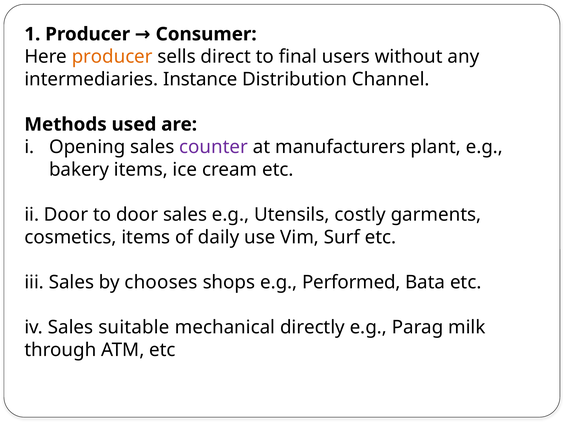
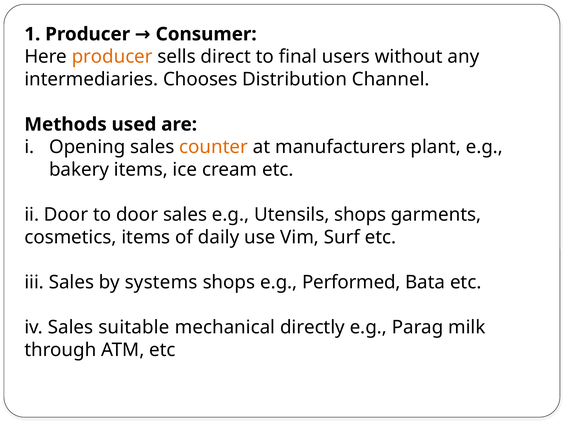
Instance: Instance -> Chooses
counter colour: purple -> orange
Utensils costly: costly -> shops
chooses: chooses -> systems
